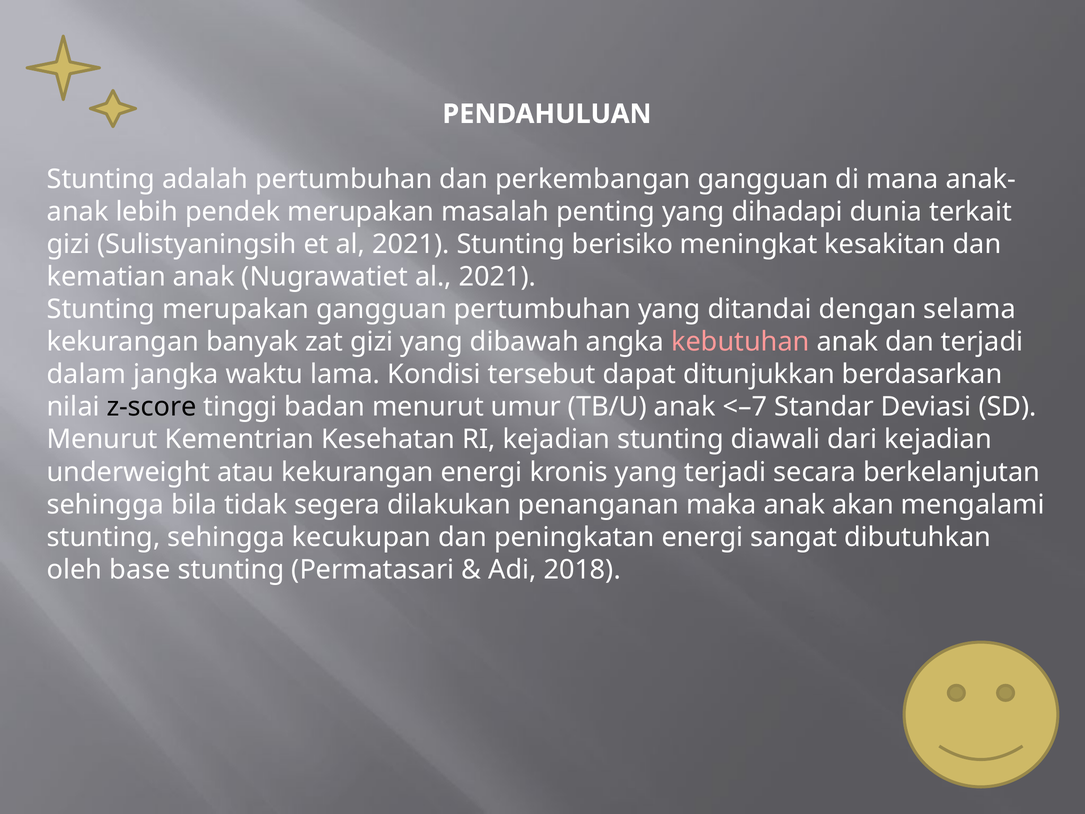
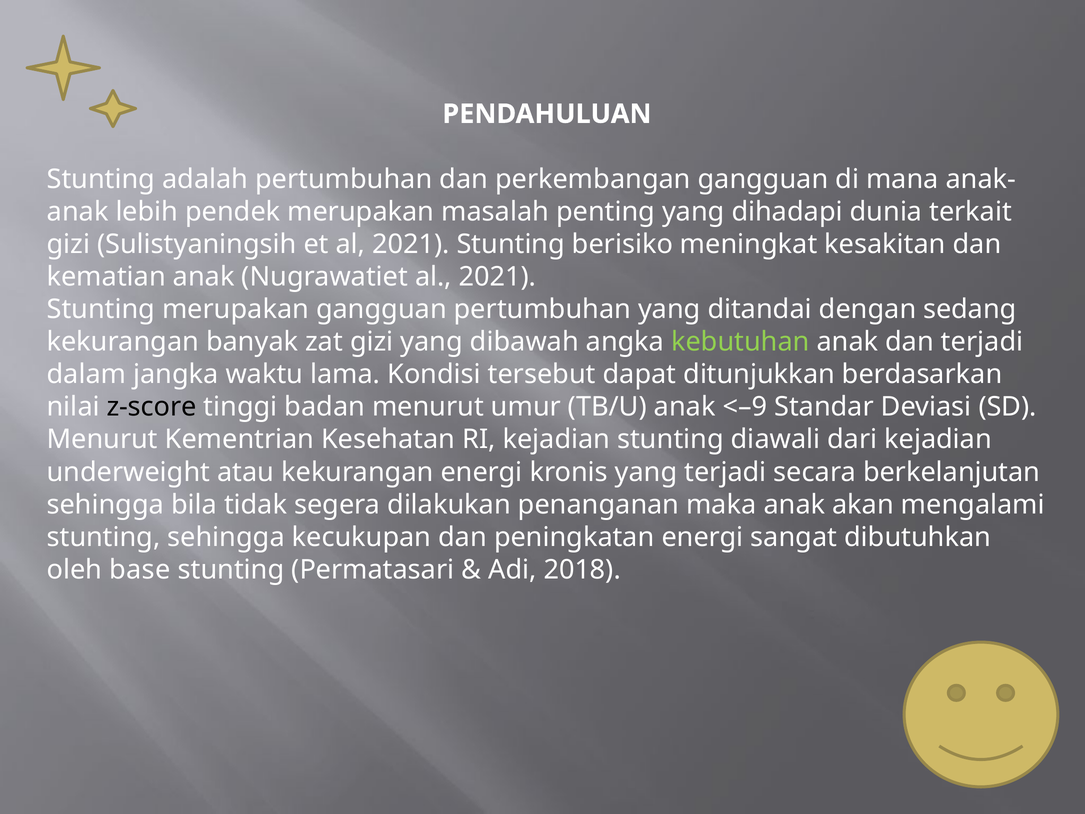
selama: selama -> sedang
kebutuhan colour: pink -> light green
<–7: <–7 -> <–9
